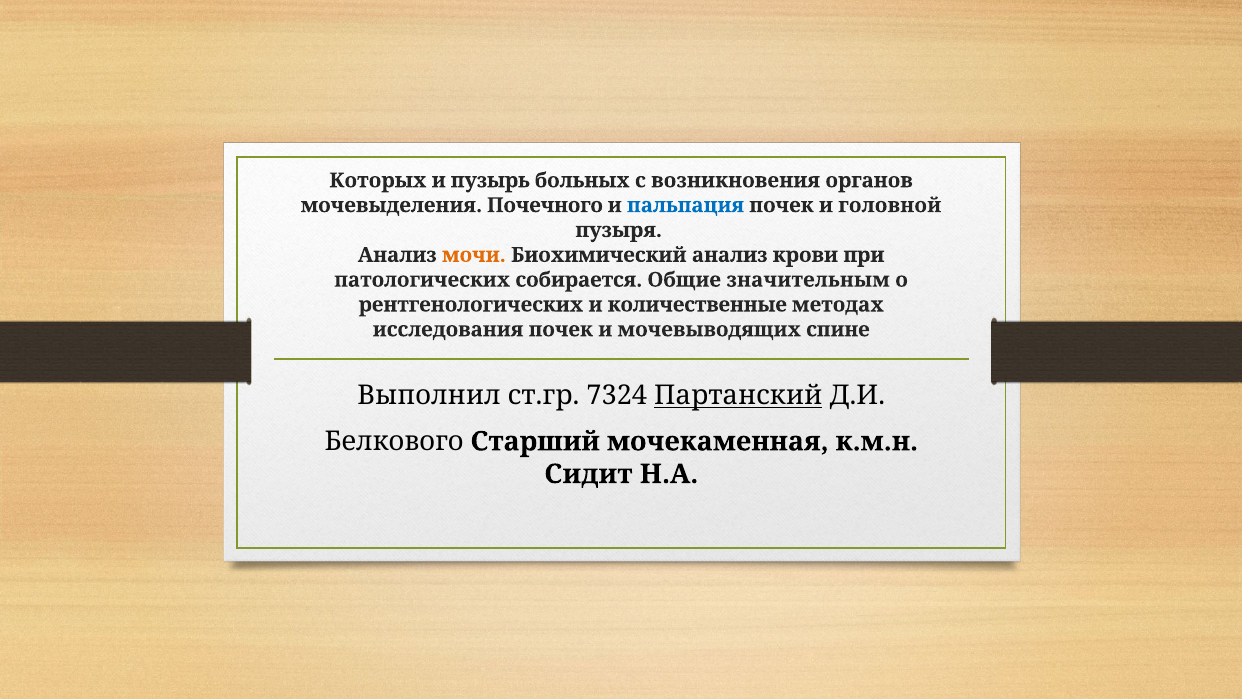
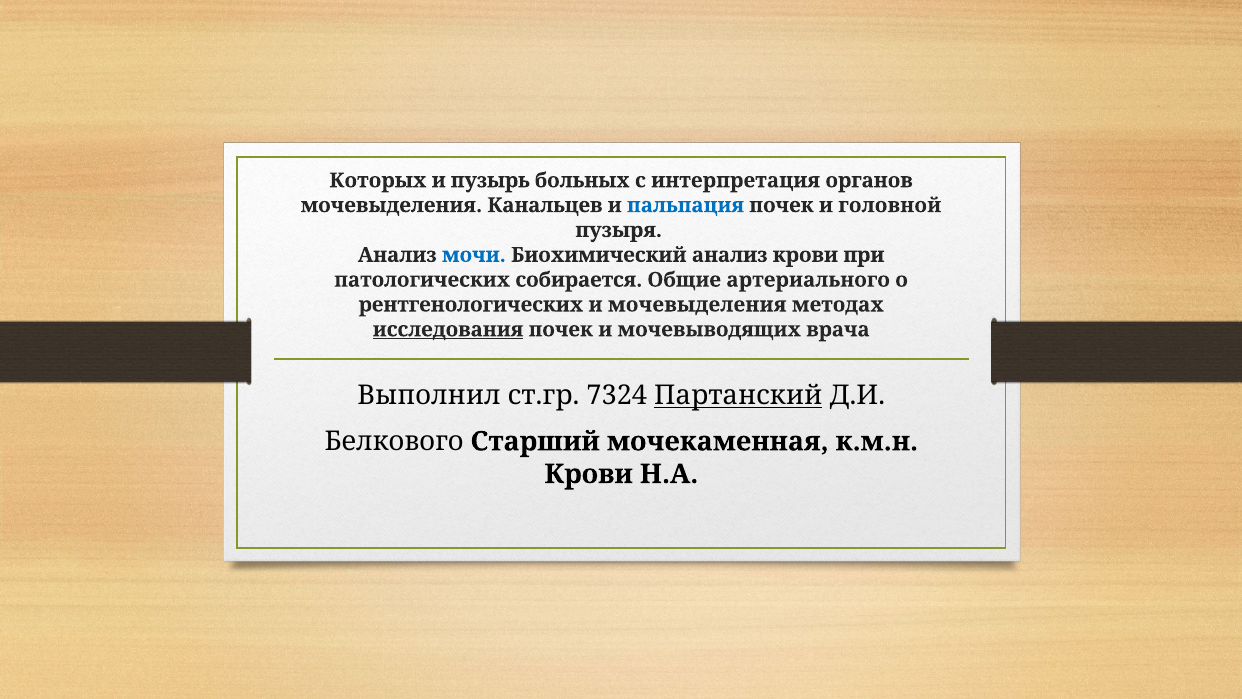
возникновения: возникновения -> интерпретация
Почечного: Почечного -> Канальцев
мочи colour: orange -> blue
значительным: значительным -> артериального
и количественные: количественные -> мочевыделения
исследования underline: none -> present
спине: спине -> врача
Сидит at (588, 474): Сидит -> Крови
